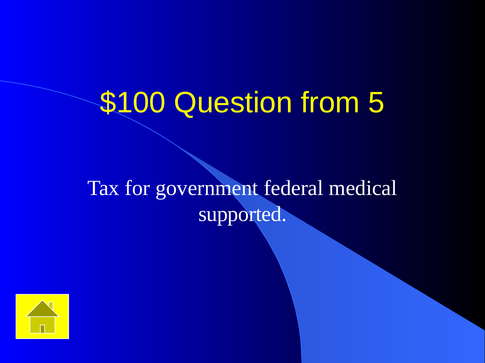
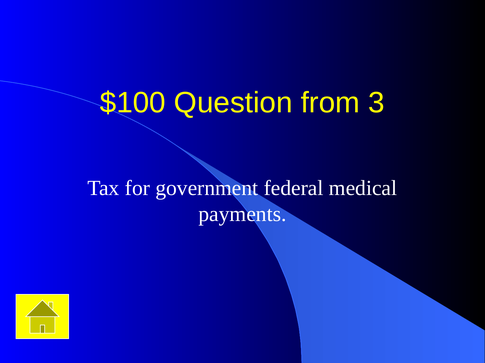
5: 5 -> 3
supported: supported -> payments
